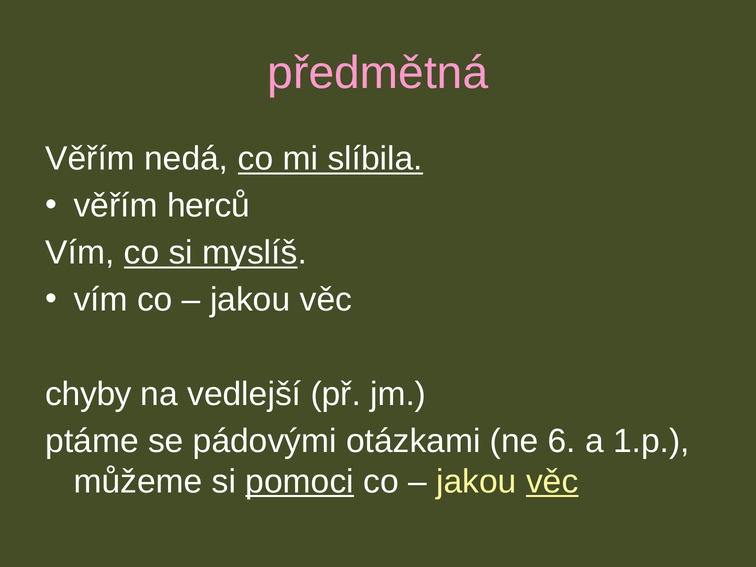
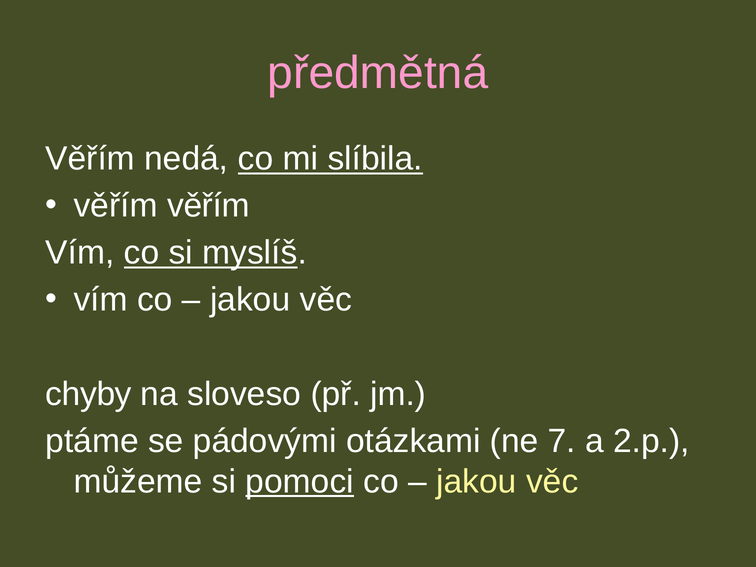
věřím herců: herců -> věřím
vedlejší: vedlejší -> sloveso
6: 6 -> 7
1.p: 1.p -> 2.p
věc at (552, 482) underline: present -> none
